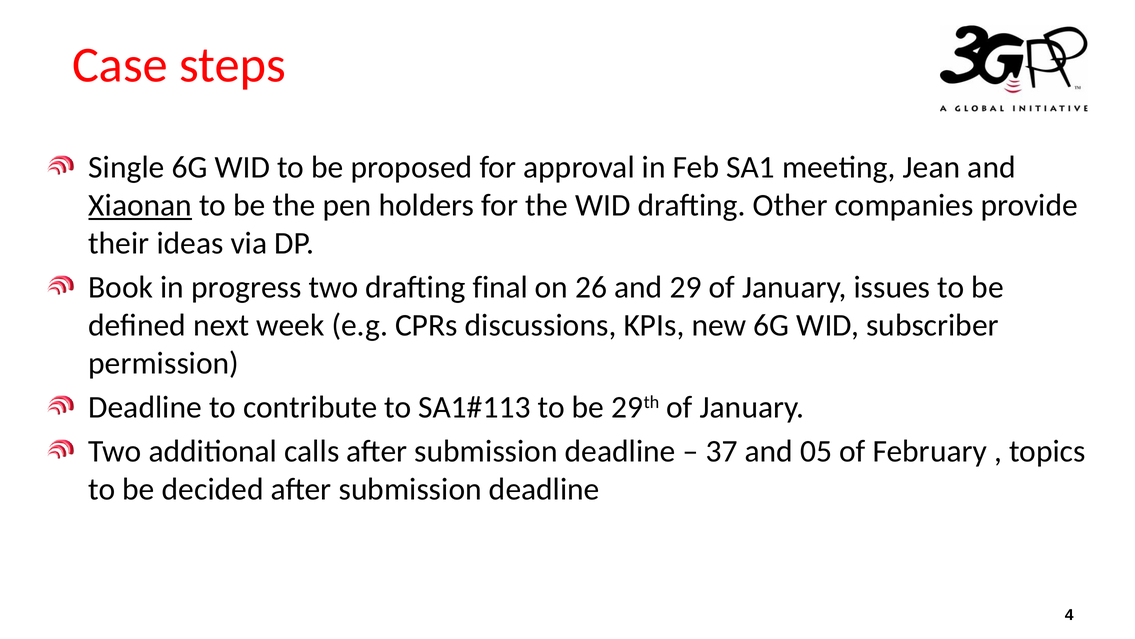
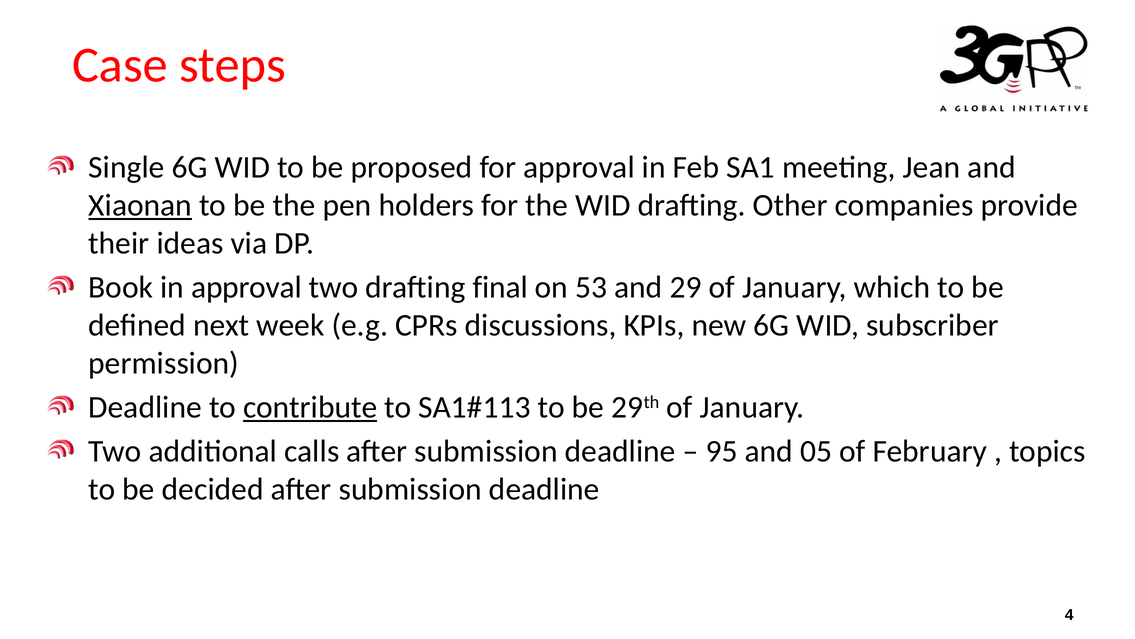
in progress: progress -> approval
26: 26 -> 53
issues: issues -> which
contribute underline: none -> present
37: 37 -> 95
